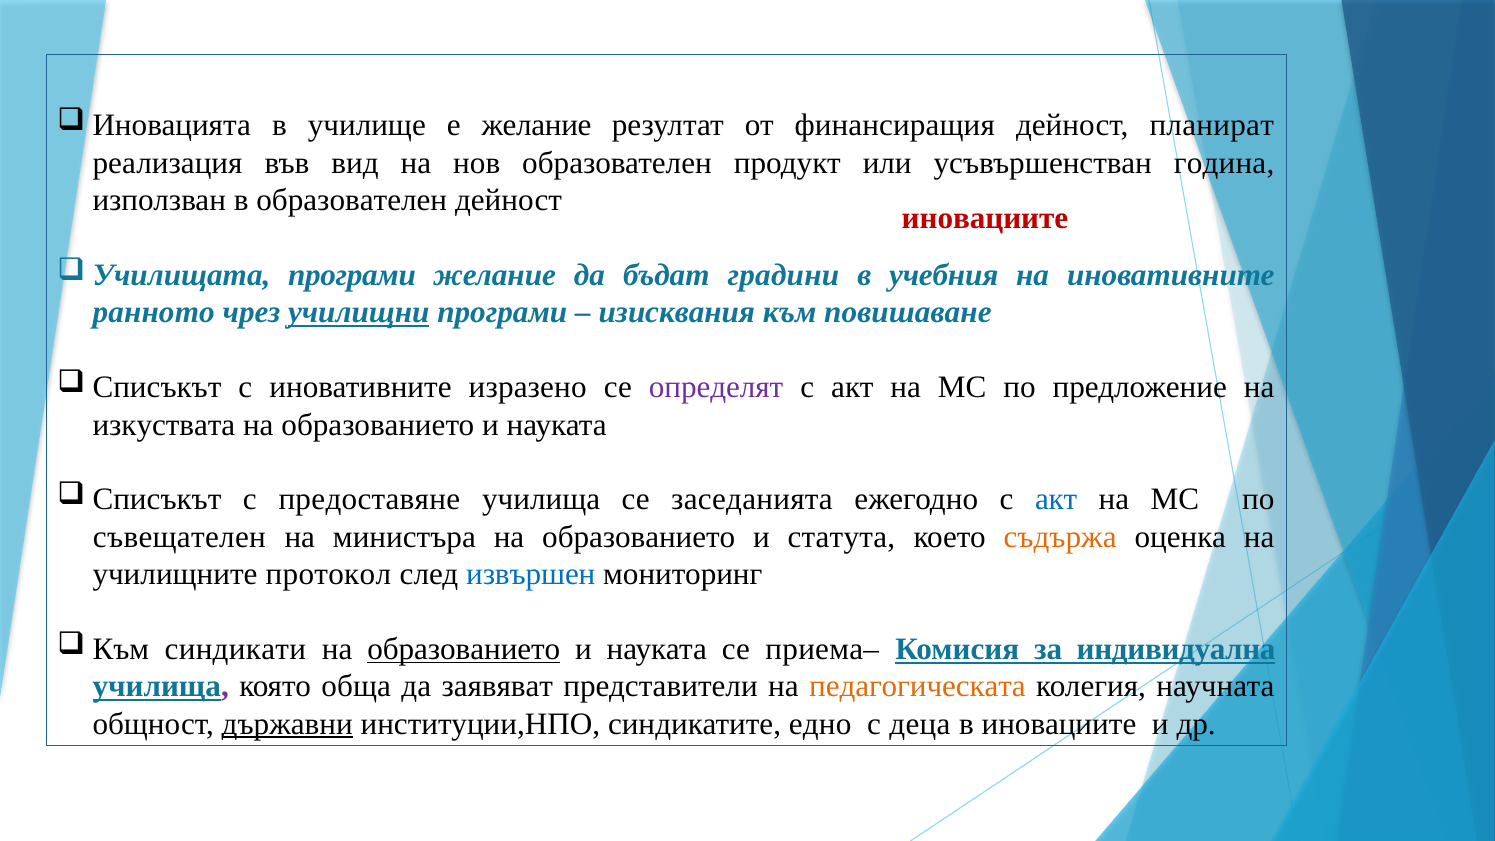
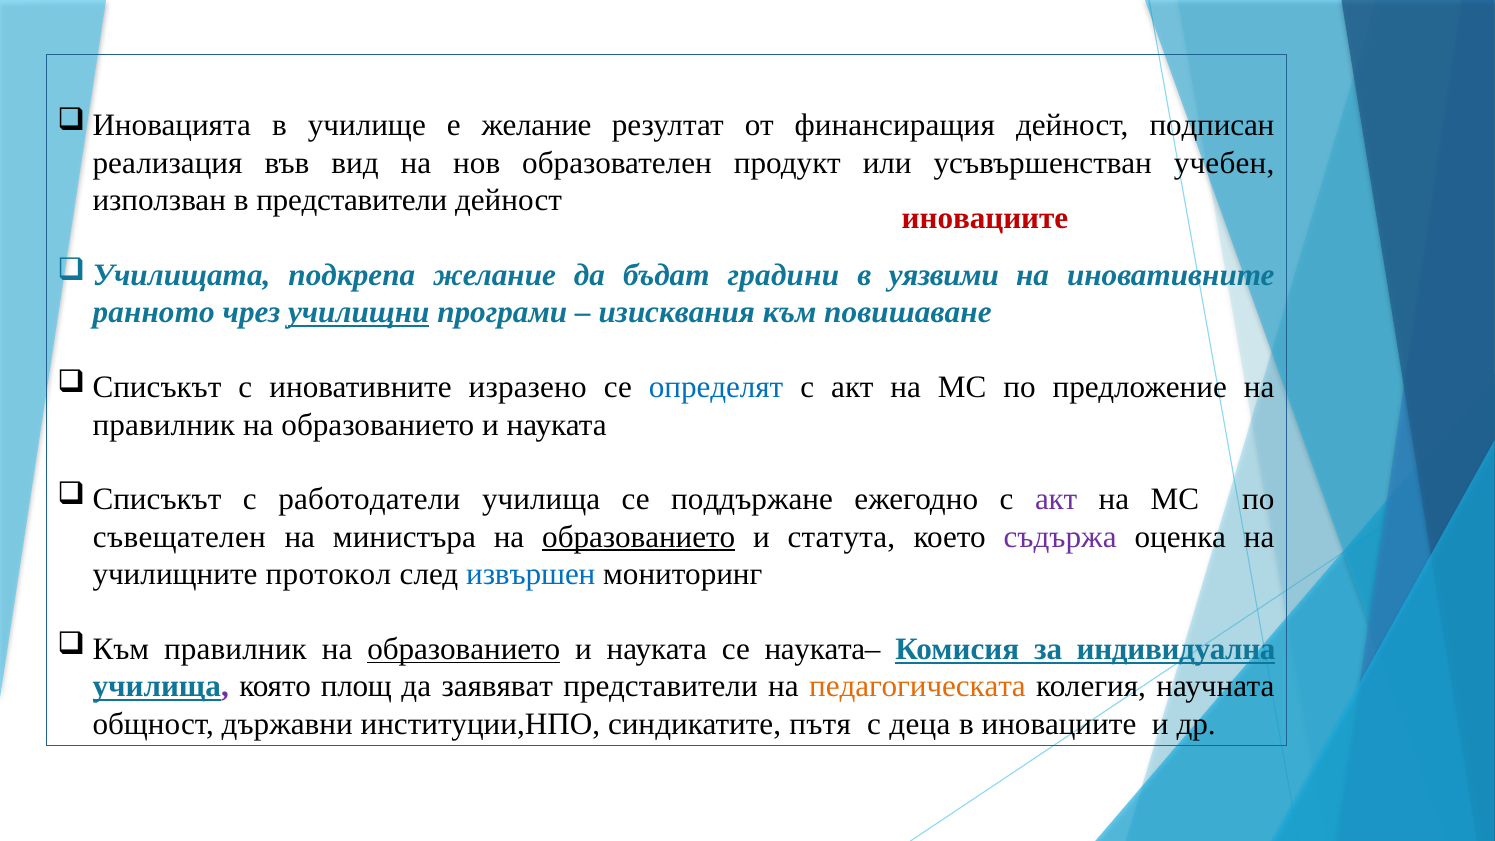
планират: планират -> подписан
година: година -> учебен
в образователен: образователен -> представители
програми at (352, 275): програми -> подкрепа
учебния: учебния -> уязвими
определят colour: purple -> blue
изкуствата at (164, 425): изкуствата -> правилник
предоставяне: предоставяне -> работодатели
заседанията: заседанията -> поддържане
акт at (1056, 500) colour: blue -> purple
образованието at (639, 537) underline: none -> present
съдържа colour: orange -> purple
синдикати at (235, 649): синдикати -> правилник
приема–: приема– -> науката–
обща: обща -> площ
държавни underline: present -> none
синдикатите едно: едно -> пътя
